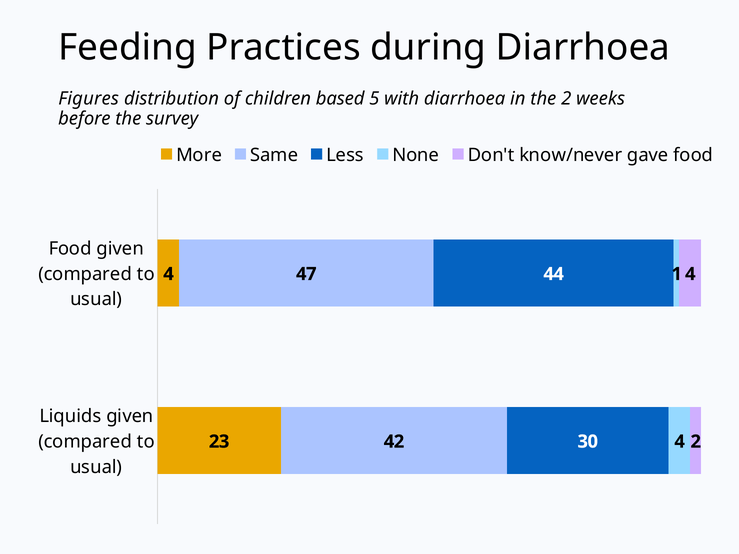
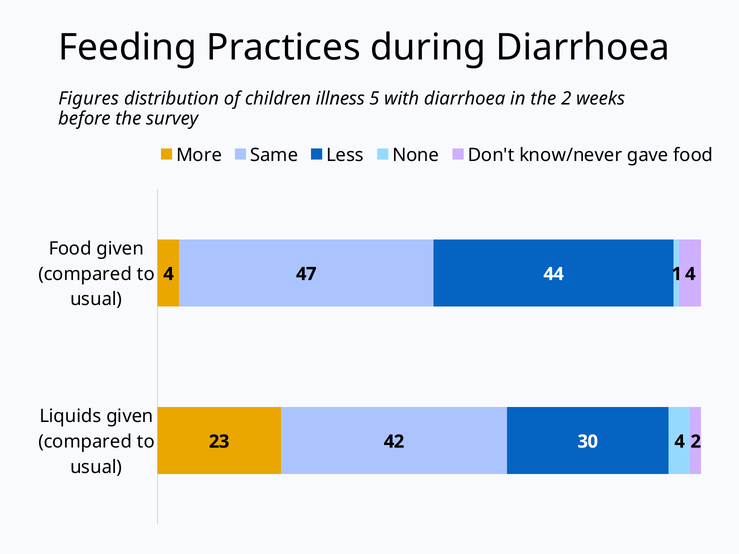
based: based -> illness
